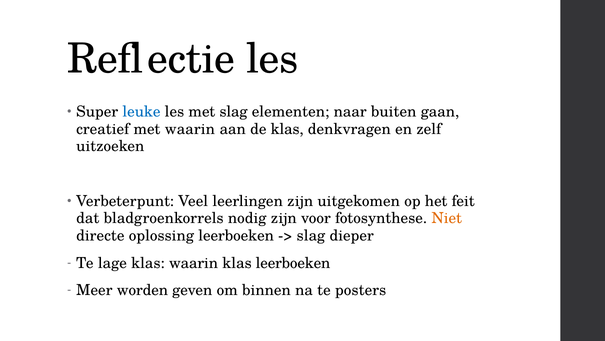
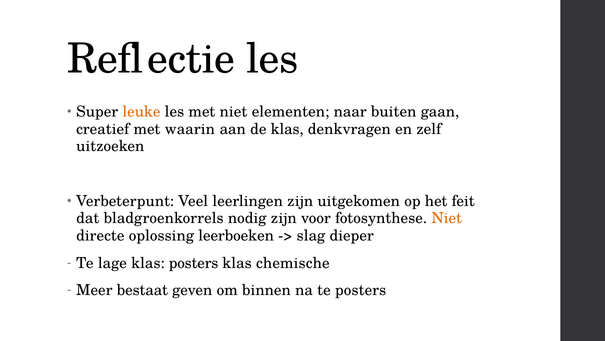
leuke colour: blue -> orange
met slag: slag -> niet
klas waarin: waarin -> posters
klas leerboeken: leerboeken -> chemische
worden: worden -> bestaat
